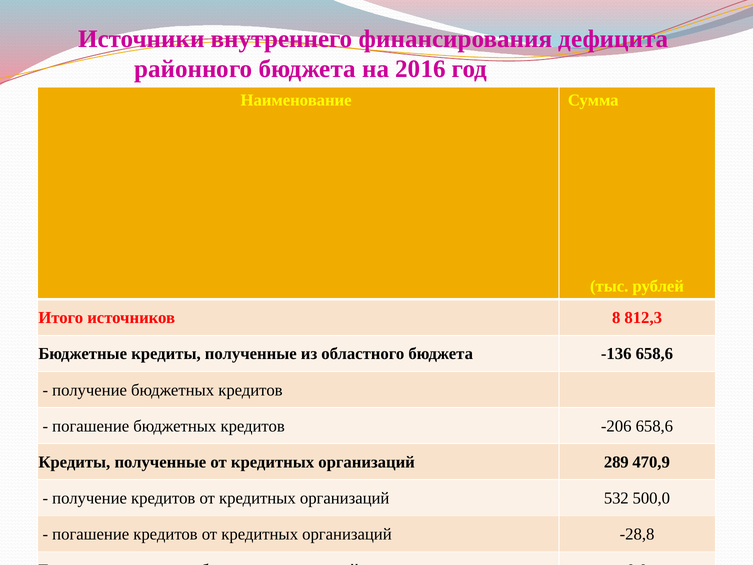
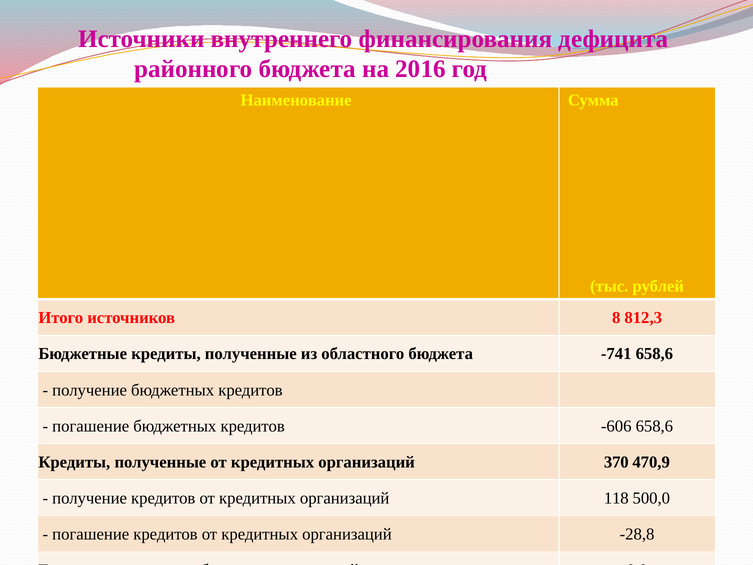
-136: -136 -> -741
-206: -206 -> -606
289: 289 -> 370
532: 532 -> 118
